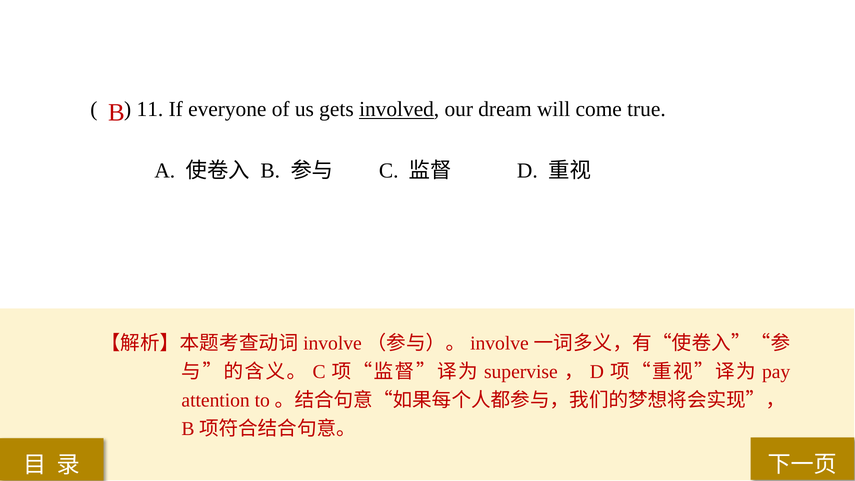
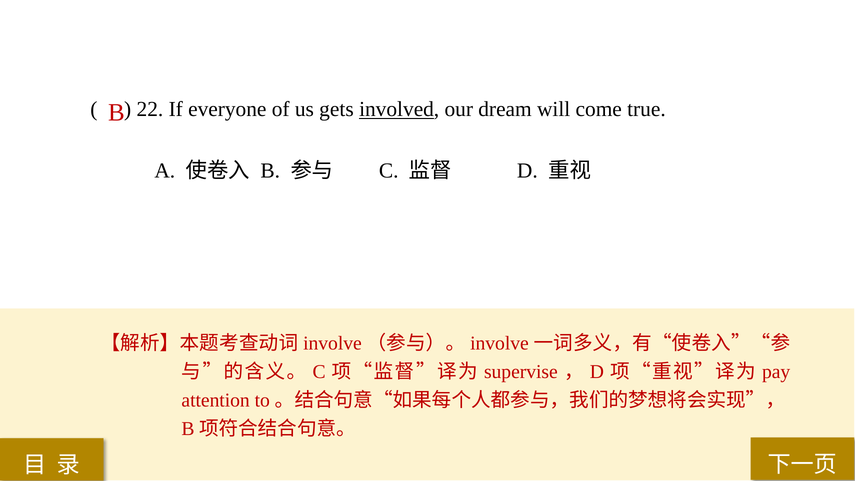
11: 11 -> 22
